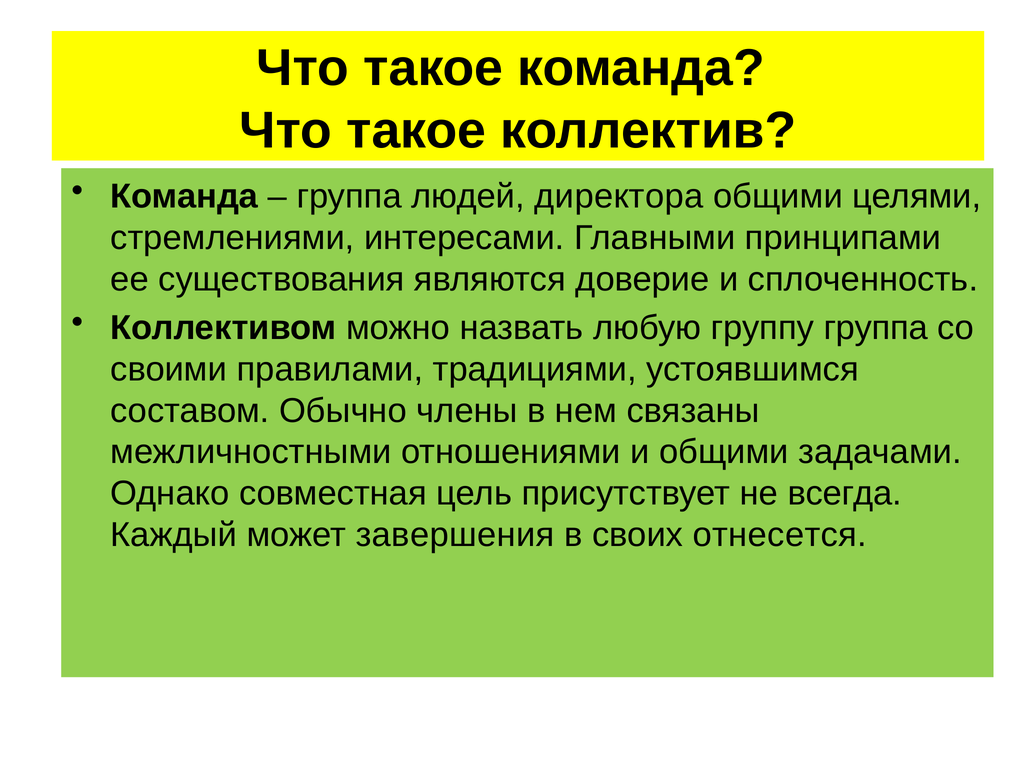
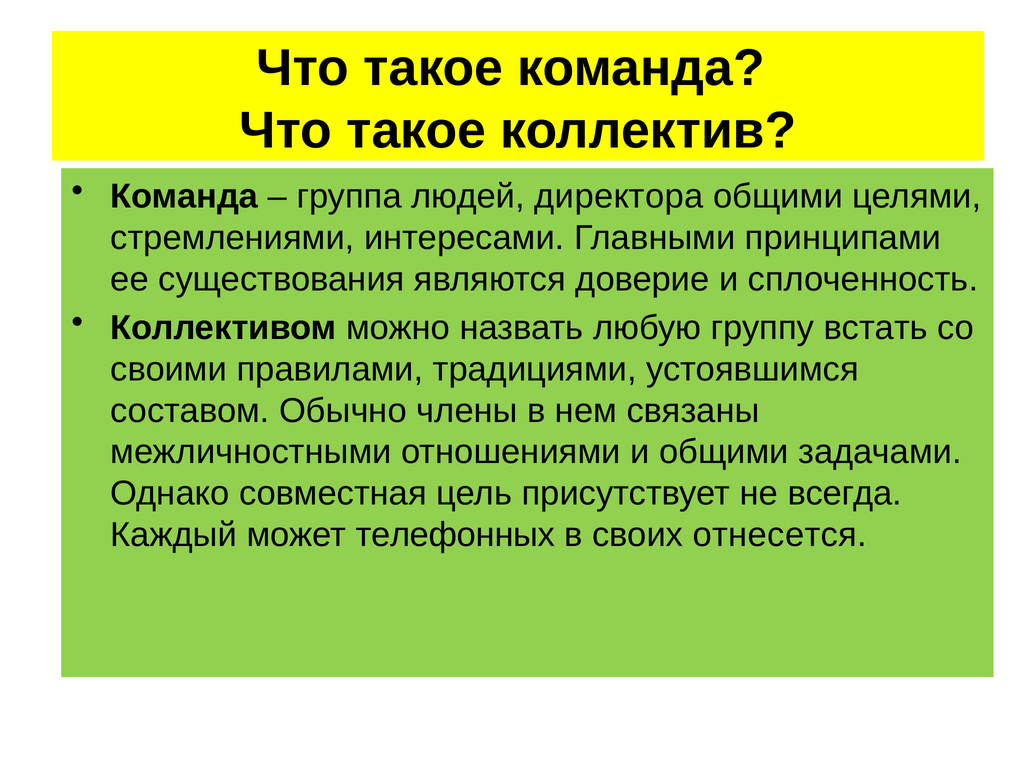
группу группа: группа -> встать
завершения: завершения -> телефонных
